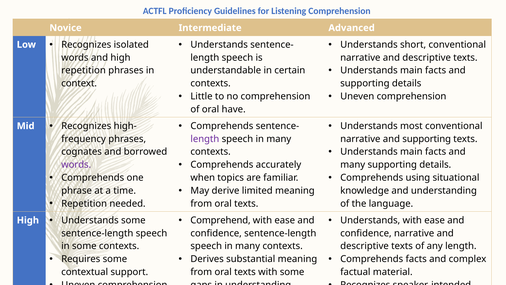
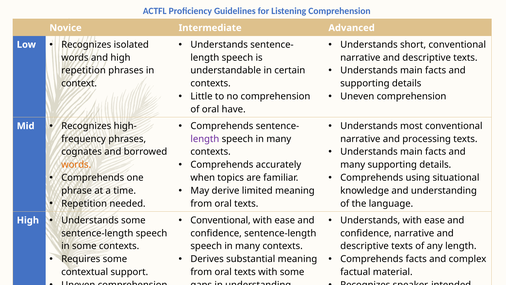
narrative and supporting: supporting -> processing
words at (76, 165) colour: purple -> orange
Comprehend at (220, 220): Comprehend -> Conventional
